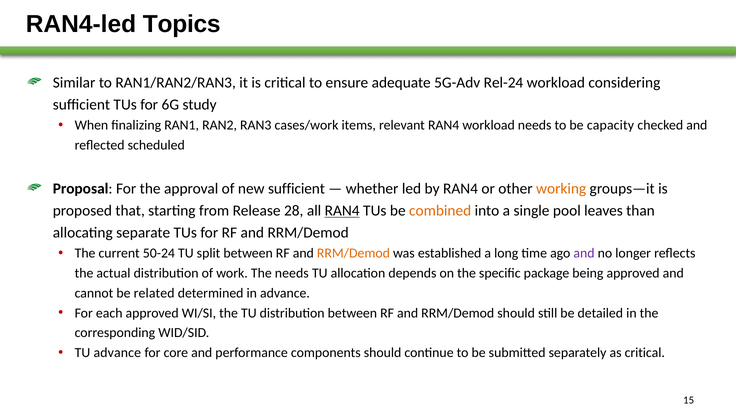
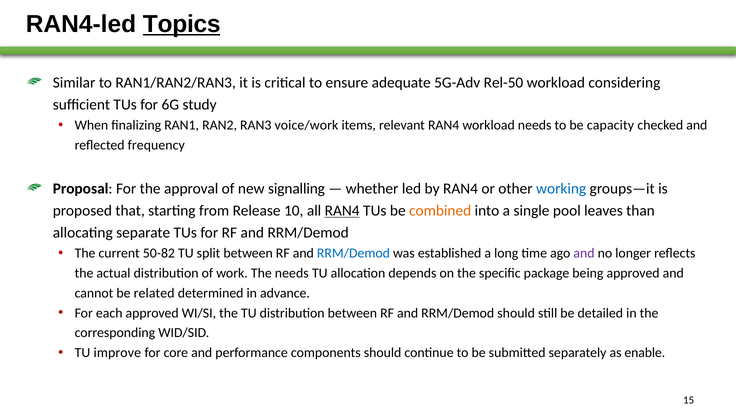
Topics underline: none -> present
Rel-24: Rel-24 -> Rel-50
cases/work: cases/work -> voice/work
scheduled: scheduled -> frequency
new sufficient: sufficient -> signalling
working colour: orange -> blue
28: 28 -> 10
50-24: 50-24 -> 50-82
RRM/Demod at (353, 253) colour: orange -> blue
TU advance: advance -> improve
as critical: critical -> enable
